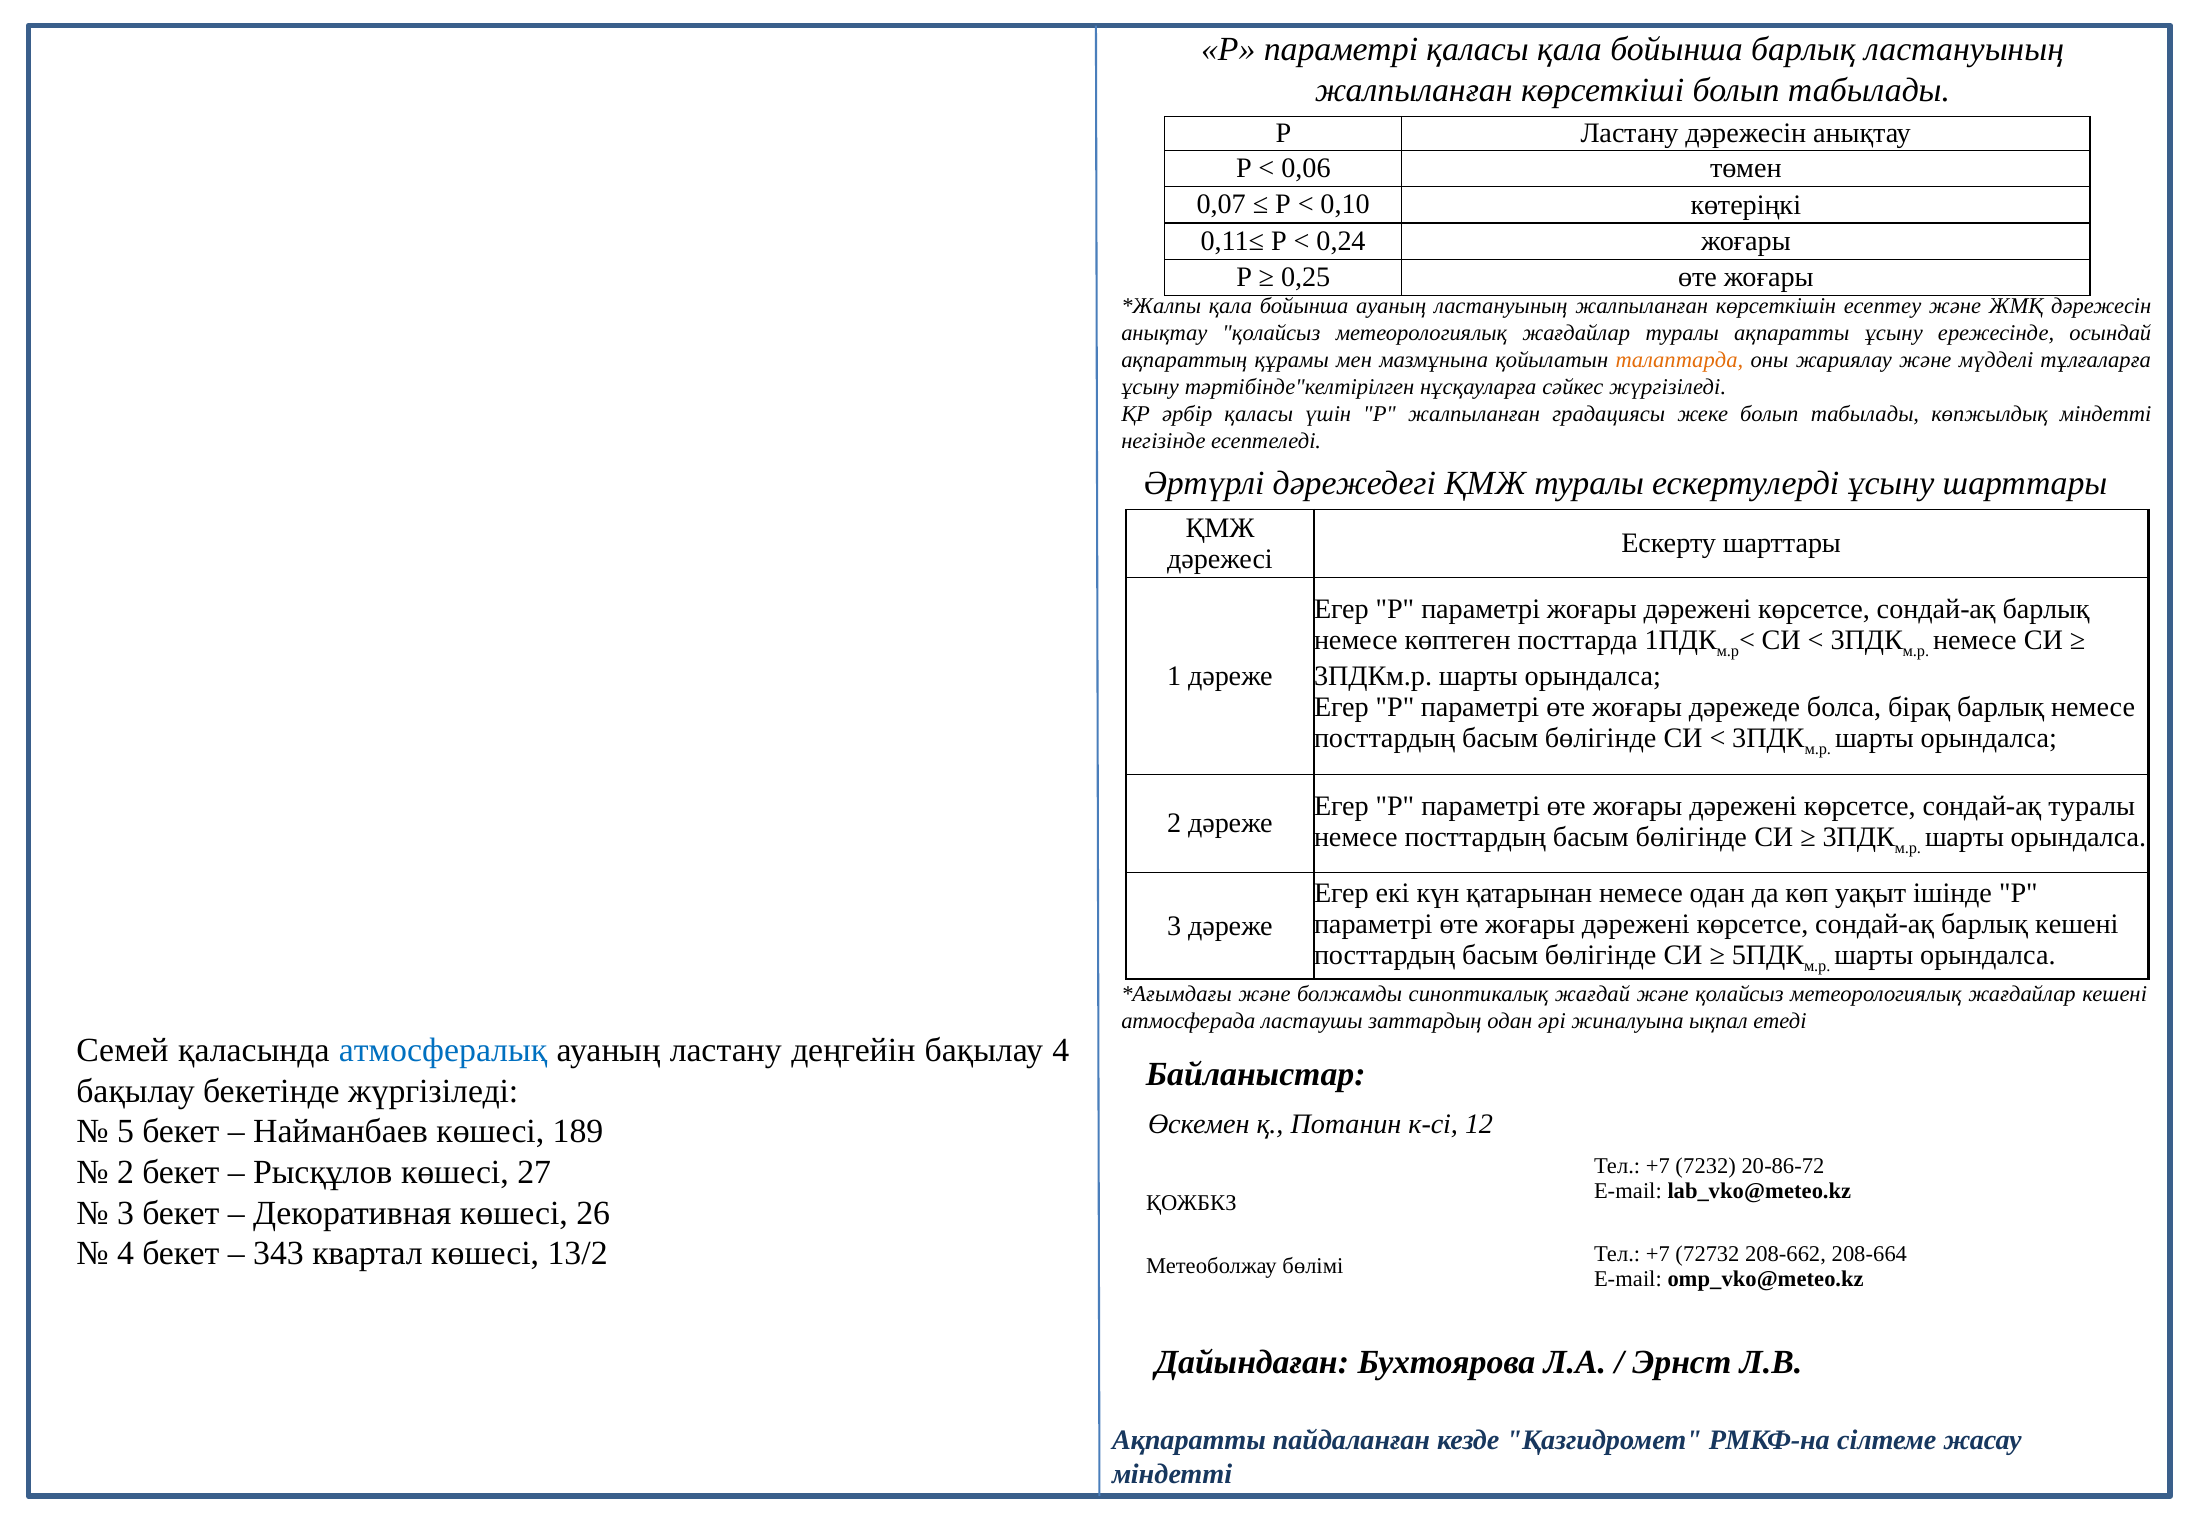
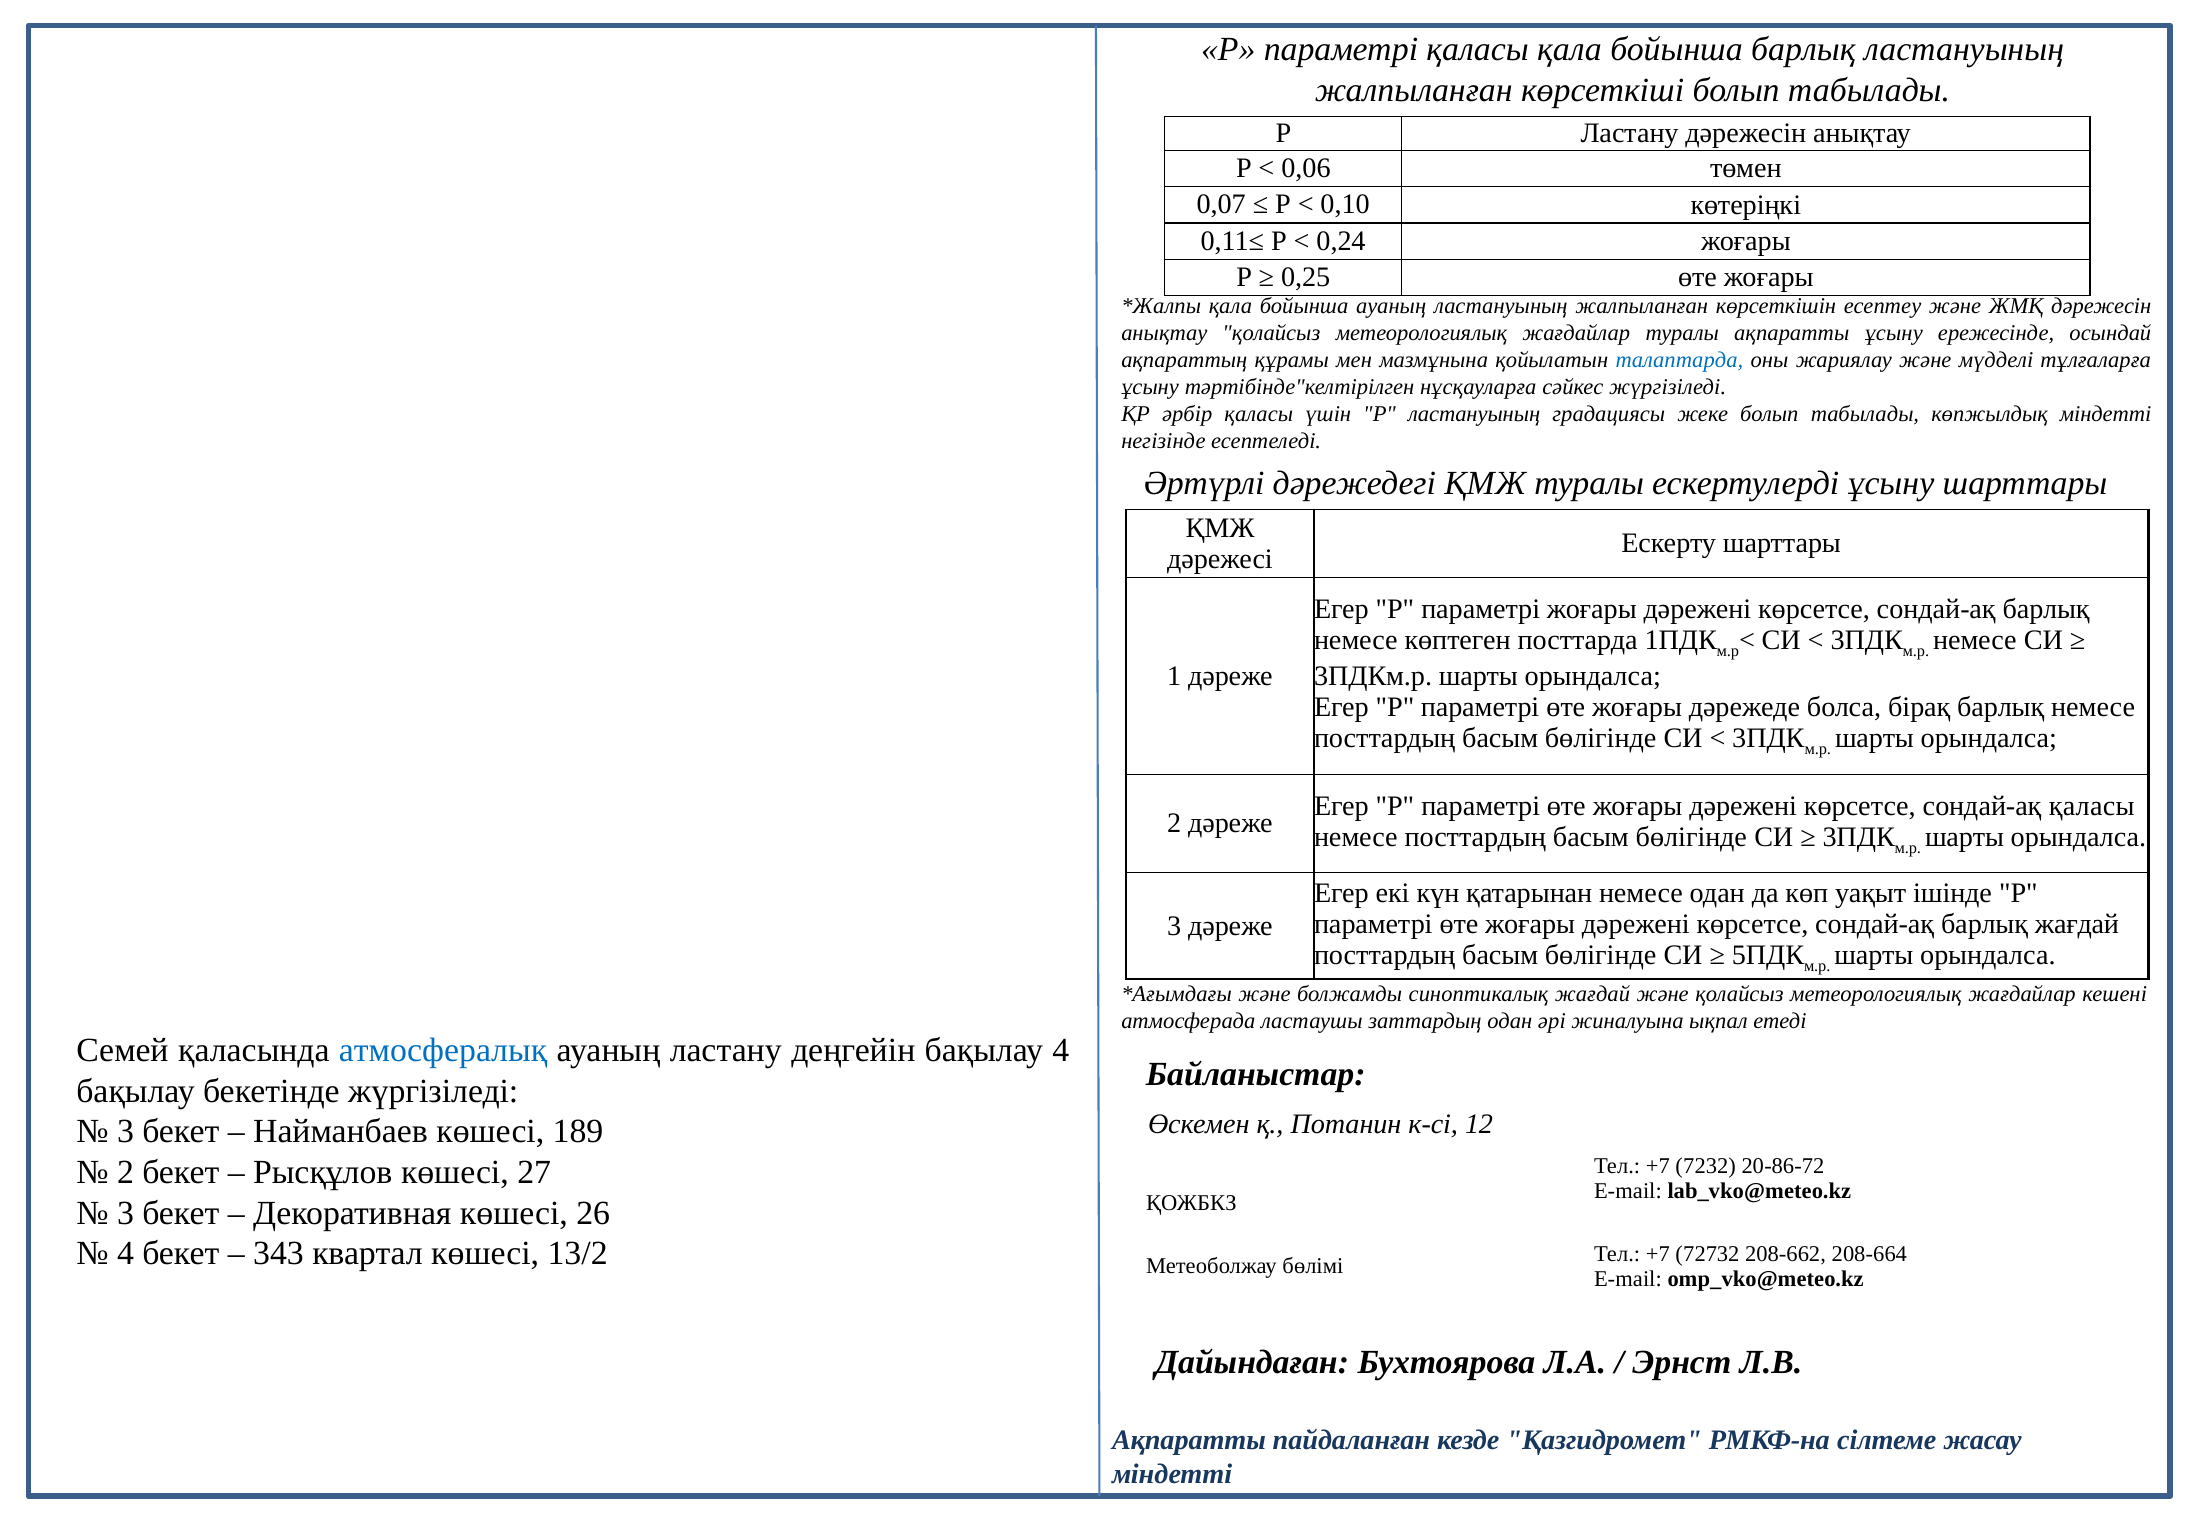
талаптарда colour: orange -> blue
Р жалпыланған: жалпыланған -> ластануының
сондай-ақ туралы: туралы -> қаласы
барлық кешені: кешені -> жағдай
5 at (126, 1132): 5 -> 3
